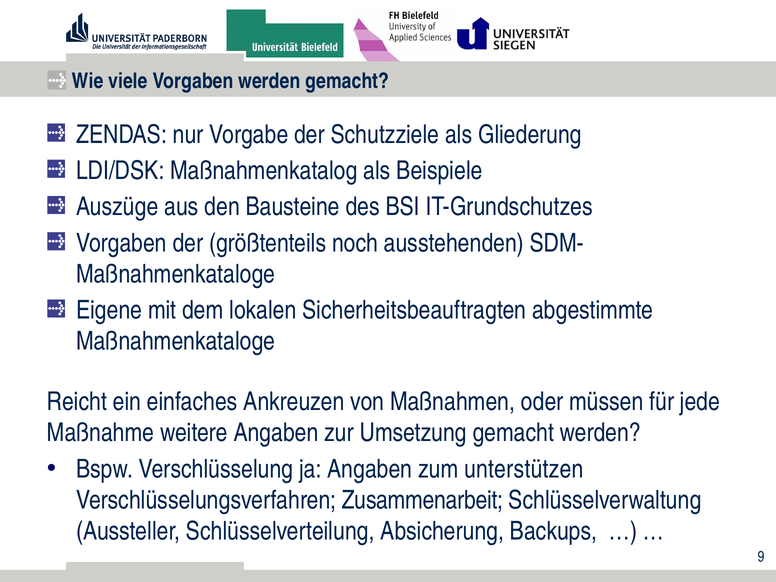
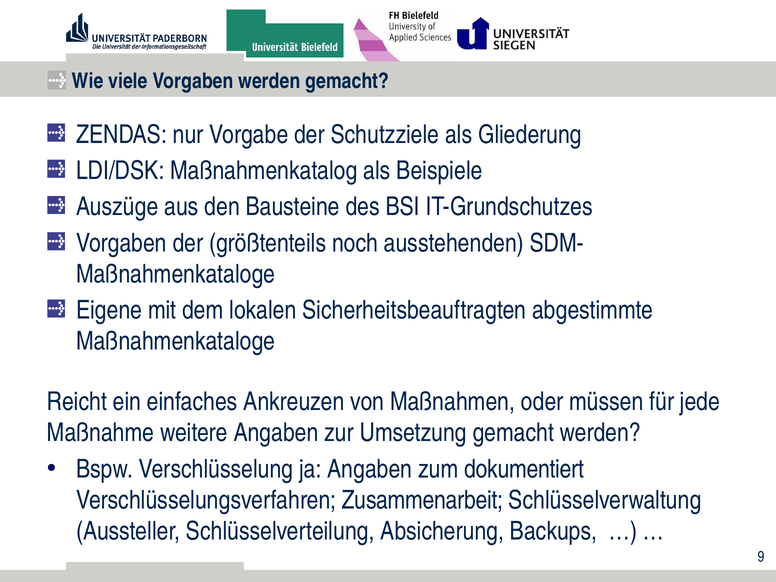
unterstützen: unterstützen -> dokumentiert
